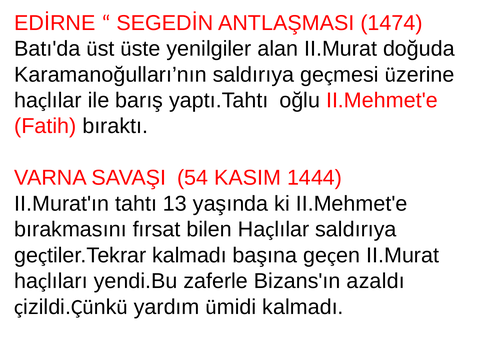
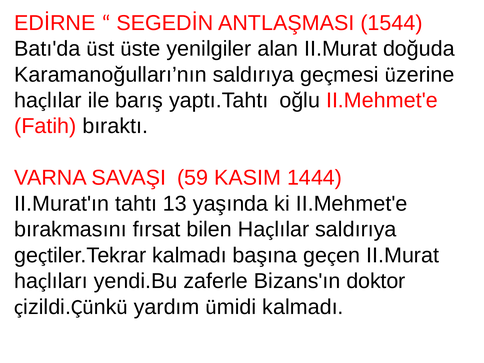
1474: 1474 -> 1544
54: 54 -> 59
azaldı: azaldı -> doktor
